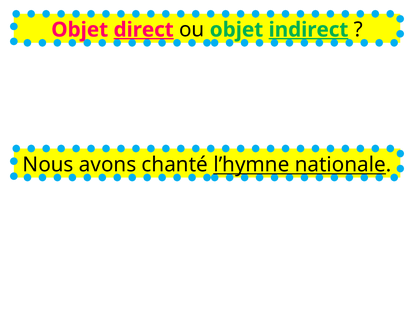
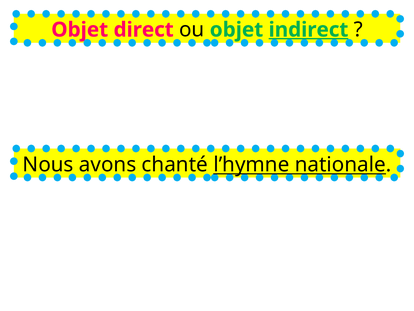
direct underline: present -> none
